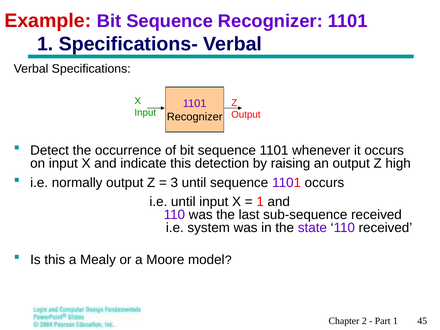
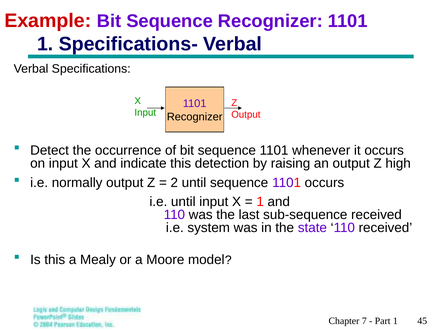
3: 3 -> 2
2: 2 -> 7
